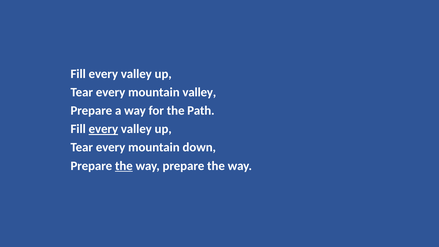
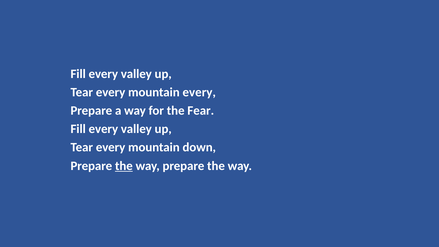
mountain valley: valley -> every
Path: Path -> Fear
every at (103, 129) underline: present -> none
